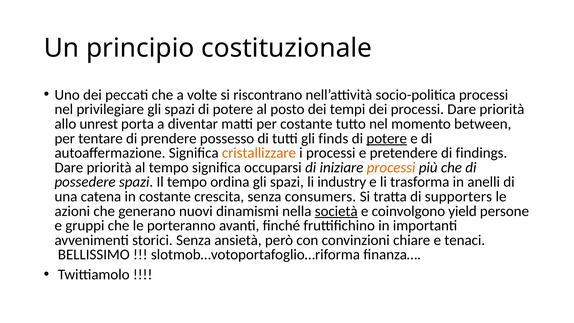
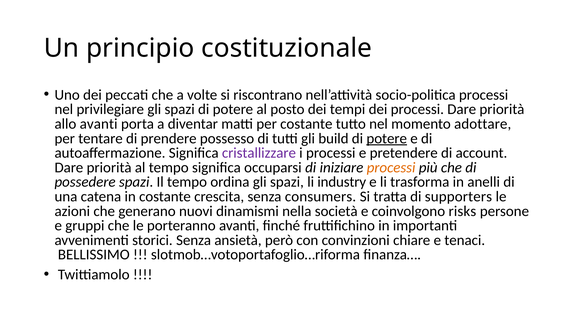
allo unrest: unrest -> avanti
between: between -> adottare
finds: finds -> build
cristallizzare colour: orange -> purple
findings: findings -> account
società underline: present -> none
yield: yield -> risks
